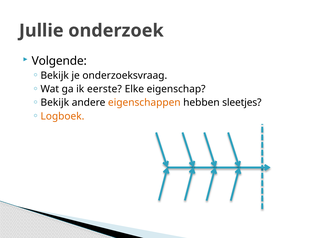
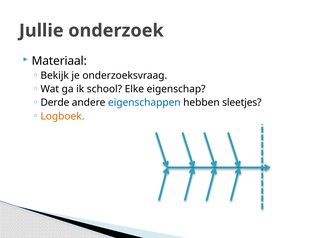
Volgende: Volgende -> Materiaal
eerste: eerste -> school
Bekijk at (55, 103): Bekijk -> Derde
eigenschappen colour: orange -> blue
